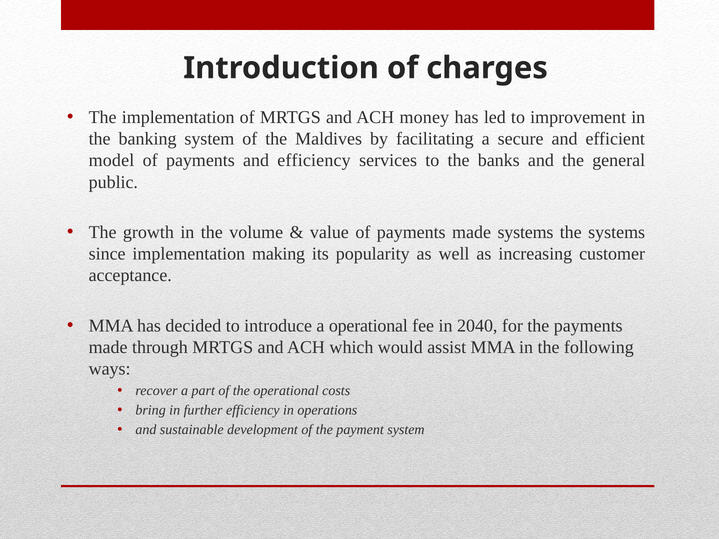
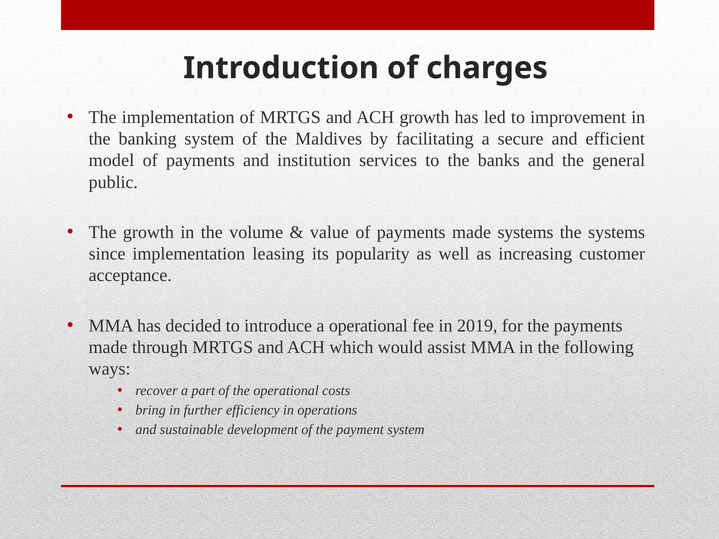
ACH money: money -> growth
and efficiency: efficiency -> institution
making: making -> leasing
2040: 2040 -> 2019
